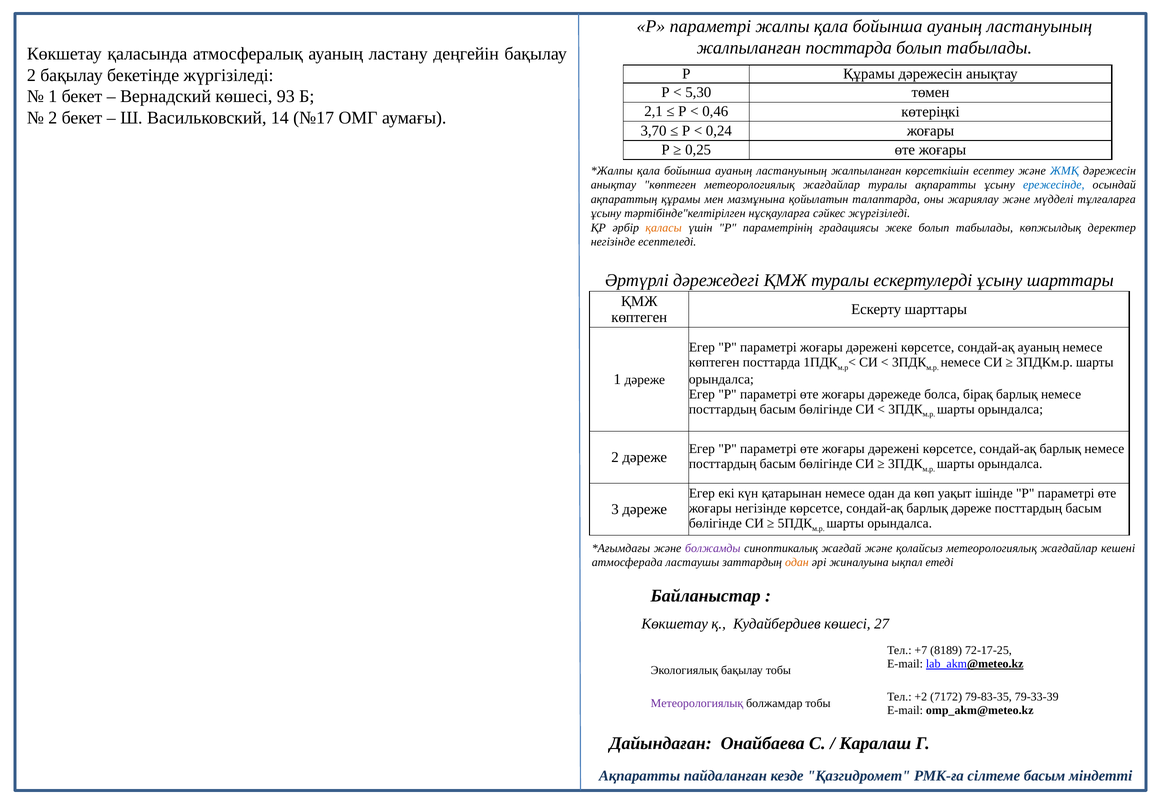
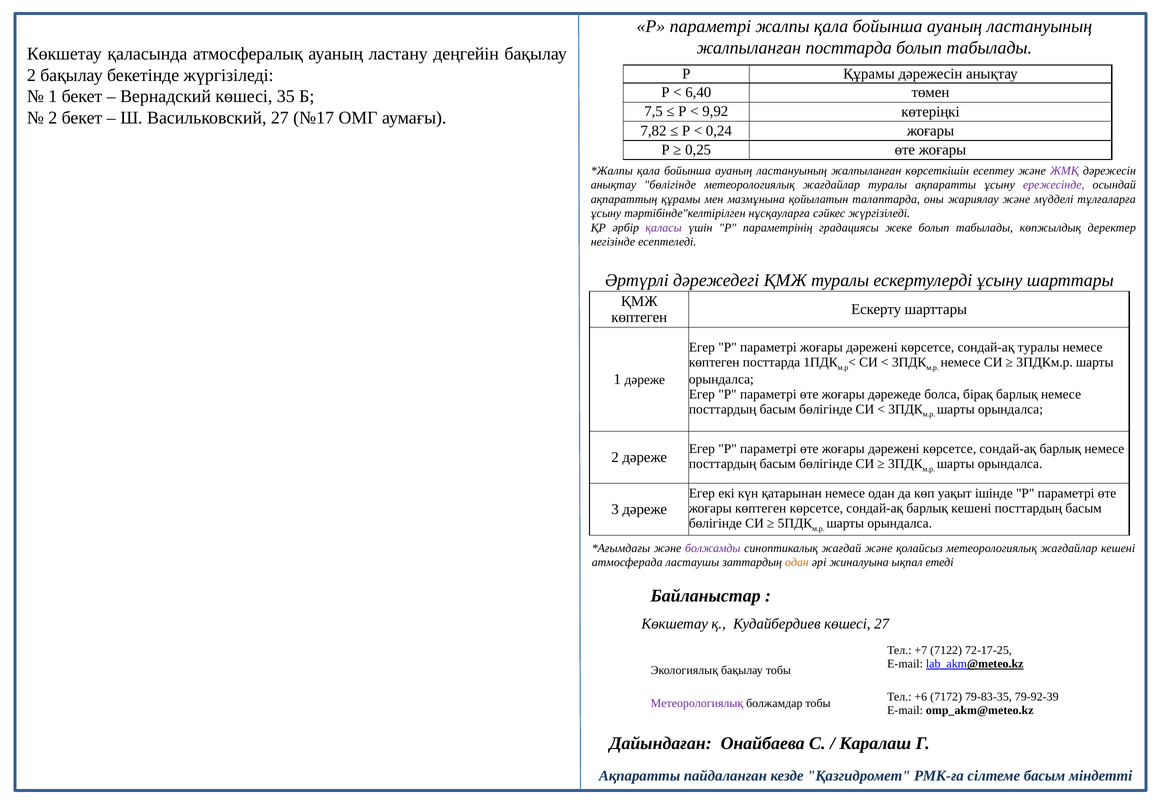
5,30: 5,30 -> 6,40
93: 93 -> 35
2,1: 2,1 -> 7,5
0,46: 0,46 -> 9,92
Васильковский 14: 14 -> 27
3,70: 3,70 -> 7,82
ЖМҚ colour: blue -> purple
анықтау көптеген: көптеген -> бөлігінде
ережесінде colour: blue -> purple
қаласы colour: orange -> purple
сондай-ақ ауаның: ауаның -> туралы
жоғары негізінде: негізінде -> көптеген
барлық дәреже: дәреже -> кешені
8189: 8189 -> 7122
+2: +2 -> +6
79-33-39: 79-33-39 -> 79-92-39
